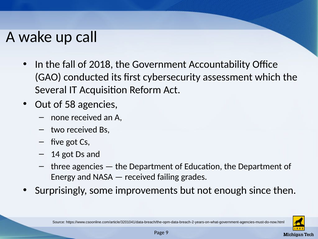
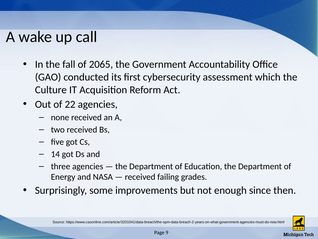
2018: 2018 -> 2065
Several: Several -> Culture
58: 58 -> 22
